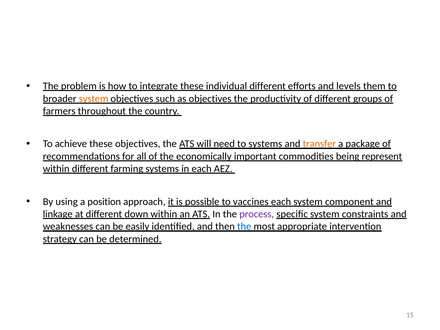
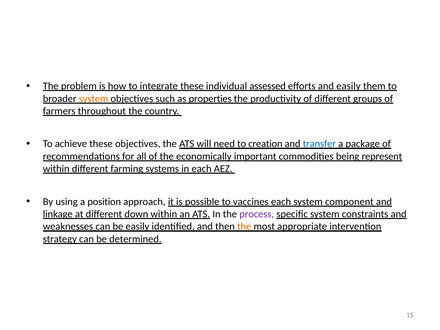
individual different: different -> assessed
and levels: levels -> easily
as objectives: objectives -> properties
to systems: systems -> creation
transfer colour: orange -> blue
the at (244, 227) colour: blue -> orange
